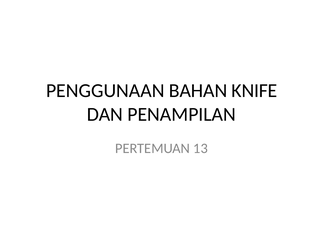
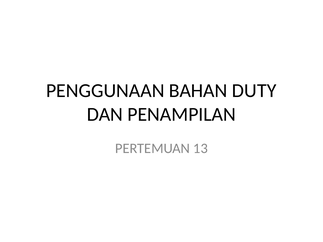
KNIFE: KNIFE -> DUTY
